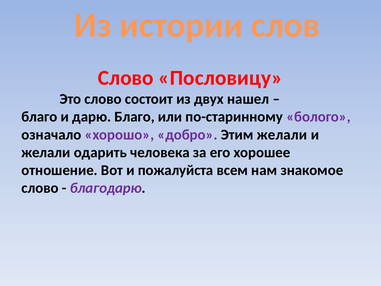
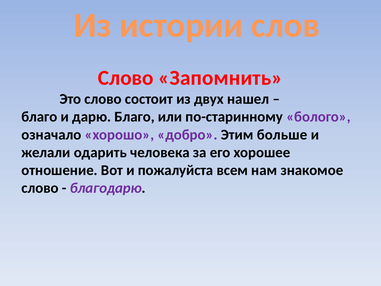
Пословицу: Пословицу -> Запомнить
Этим желали: желали -> больше
